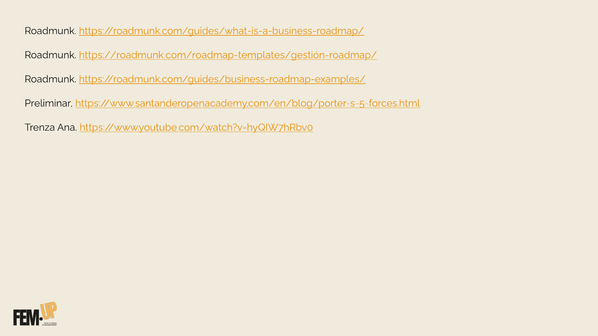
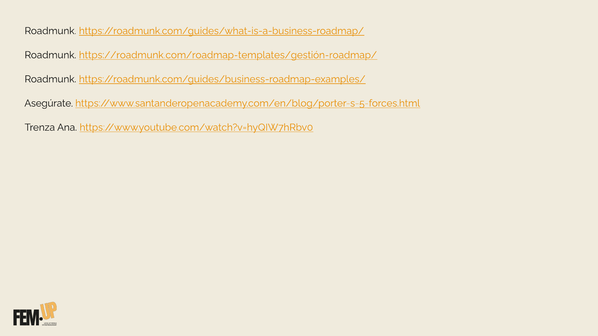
Preliminar: Preliminar -> Asegúrate
